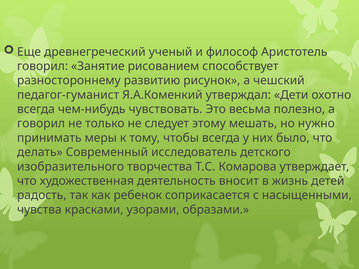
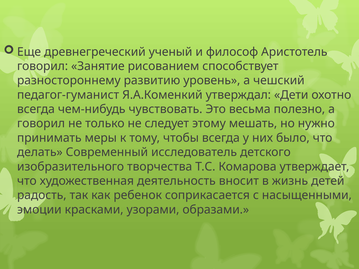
рисунок: рисунок -> уровень
чувства: чувства -> эмоции
